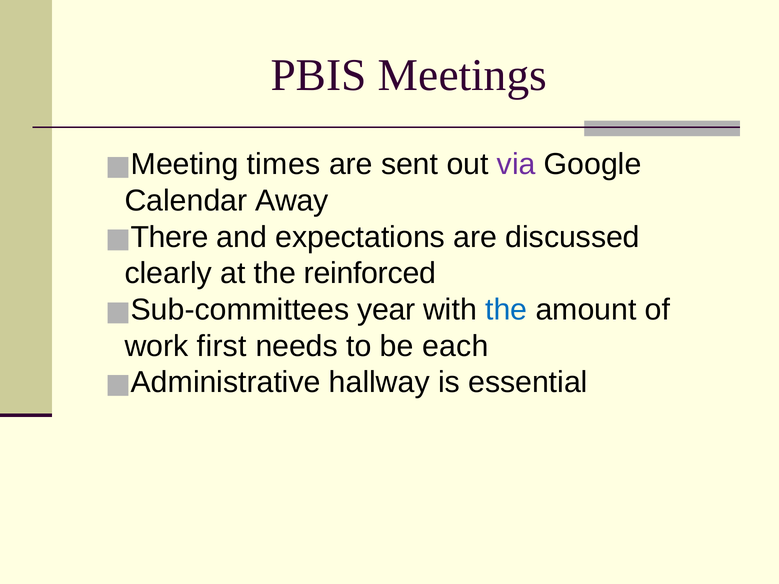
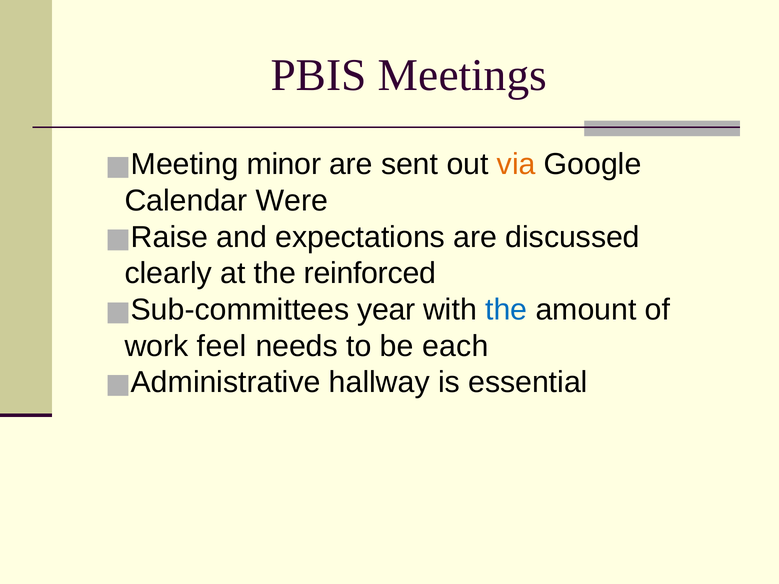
times: times -> minor
via colour: purple -> orange
Away: Away -> Were
There: There -> Raise
first: first -> feel
